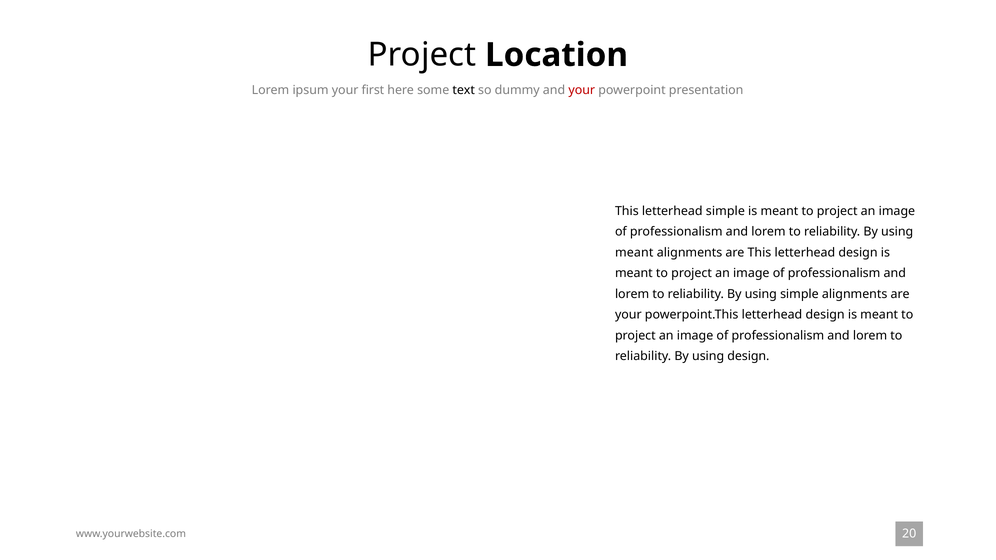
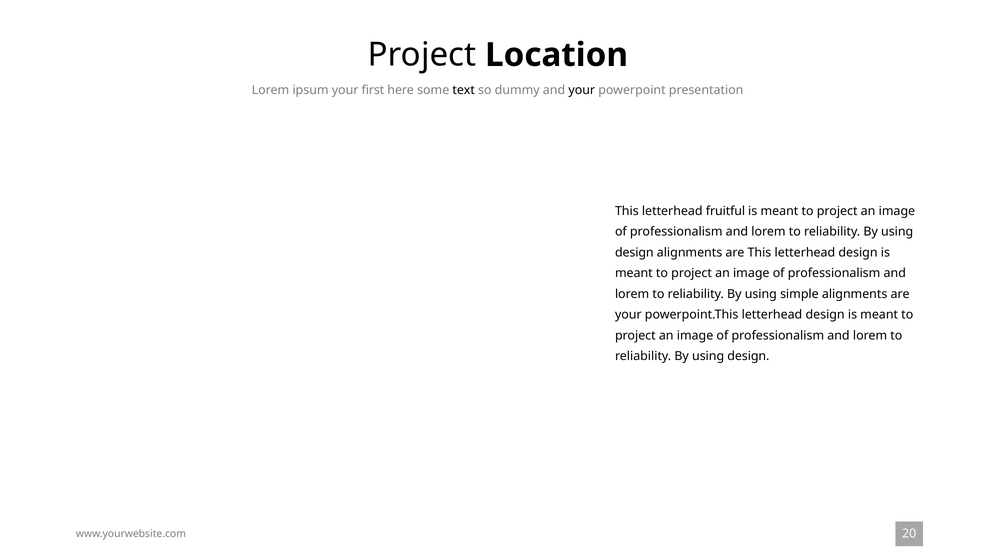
your at (582, 90) colour: red -> black
letterhead simple: simple -> fruitful
meant at (634, 253): meant -> design
